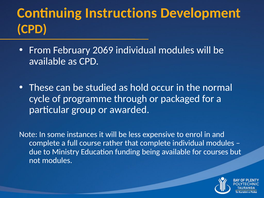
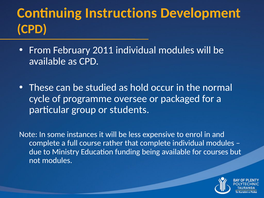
2069: 2069 -> 2011
through: through -> oversee
awarded: awarded -> students
